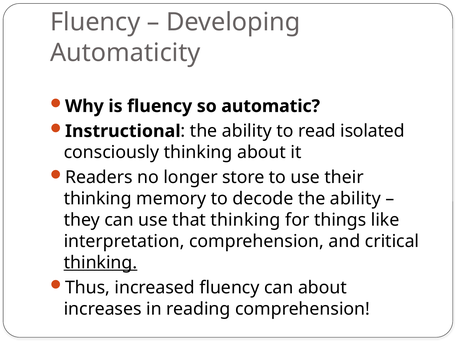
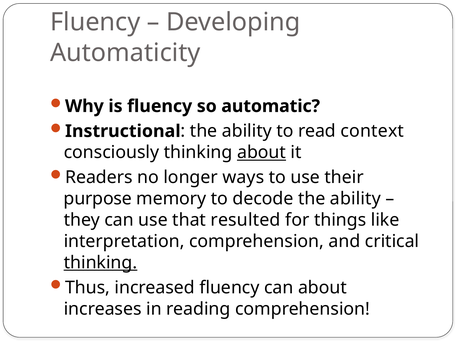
isolated: isolated -> context
about at (262, 152) underline: none -> present
store: store -> ways
thinking at (98, 199): thinking -> purpose
that thinking: thinking -> resulted
